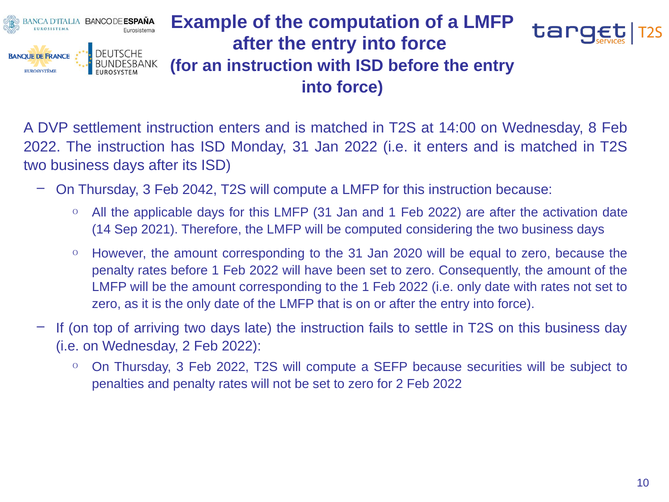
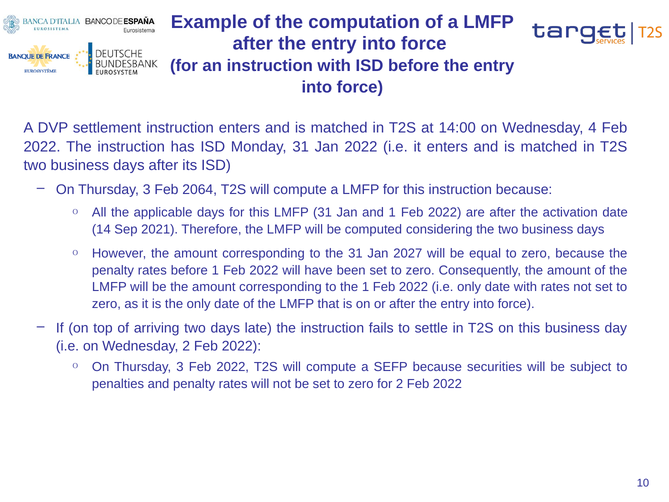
8: 8 -> 4
2042: 2042 -> 2064
2020: 2020 -> 2027
